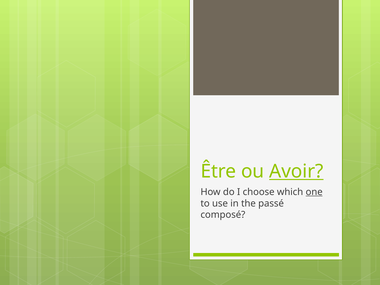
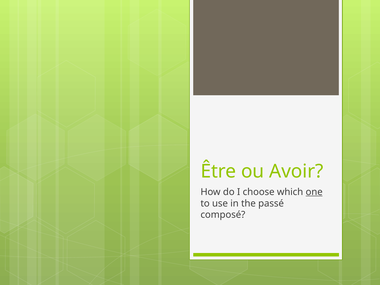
Avoir underline: present -> none
